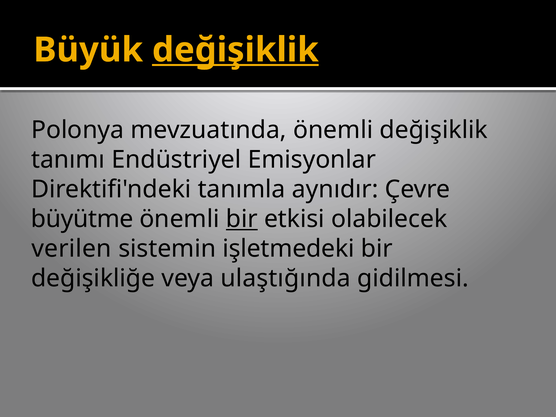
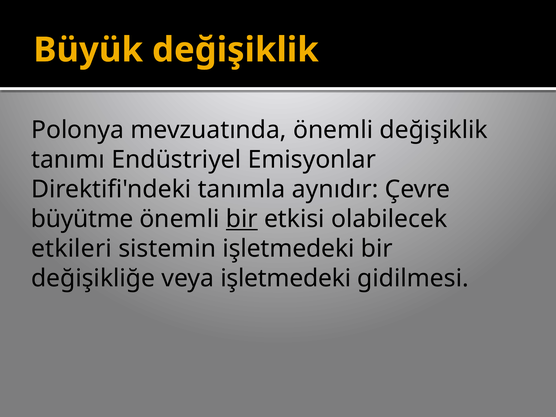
değişiklik at (235, 50) underline: present -> none
verilen: verilen -> etkileri
veya ulaştığında: ulaştığında -> işletmedeki
